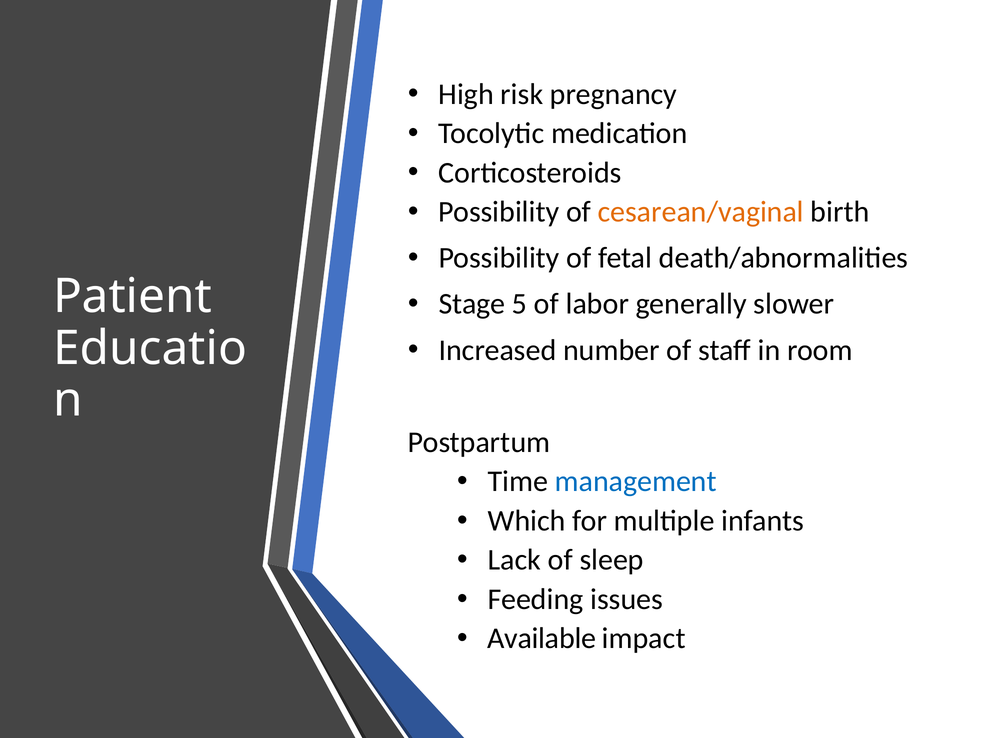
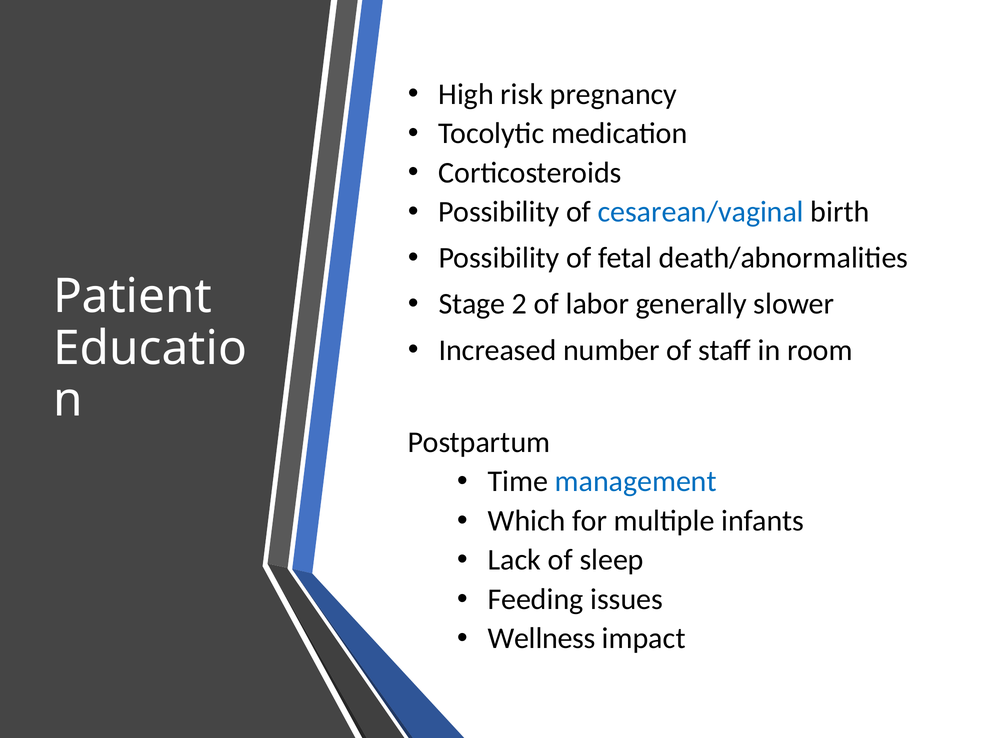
cesarean/vaginal colour: orange -> blue
5: 5 -> 2
Available: Available -> Wellness
